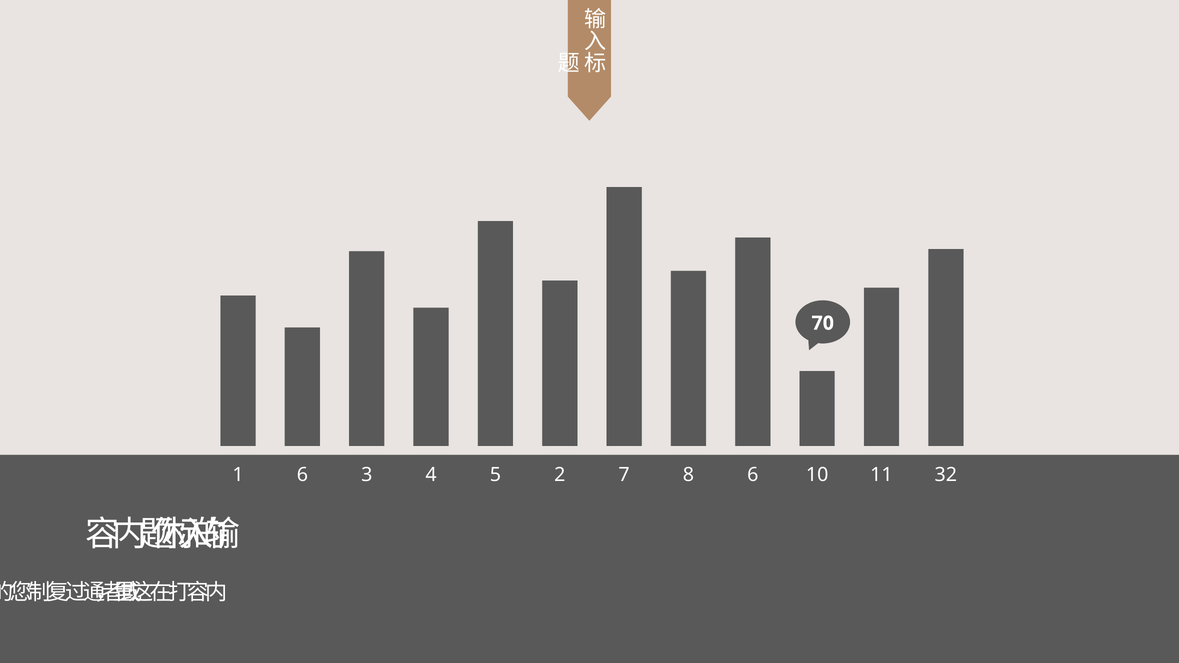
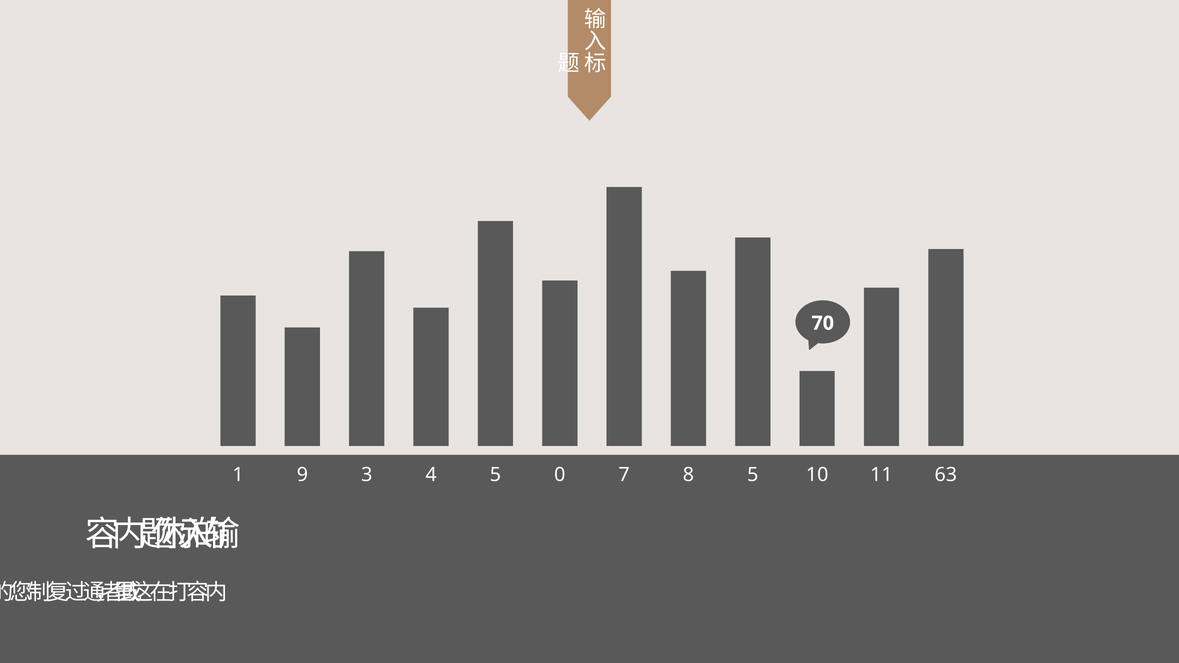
1 6: 6 -> 9
2: 2 -> 0
8 6: 6 -> 5
32: 32 -> 63
